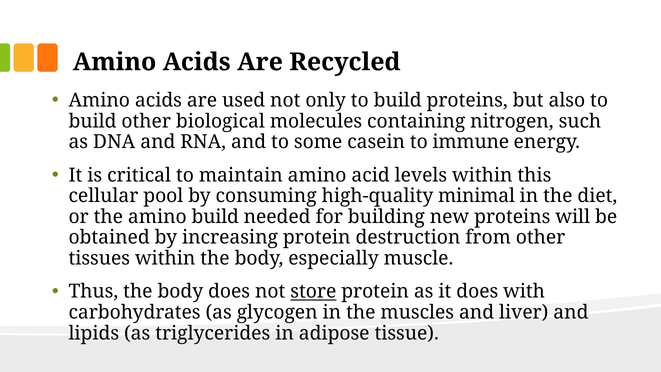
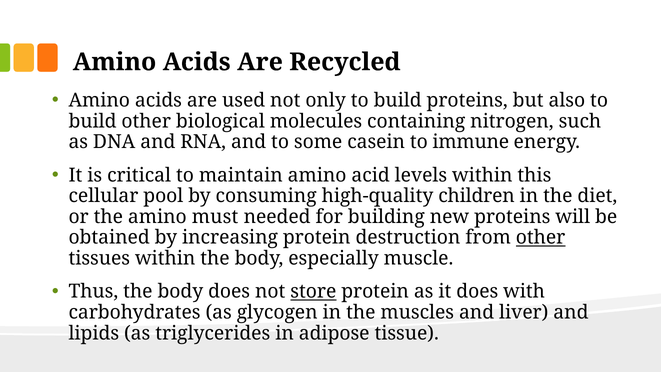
minimal: minimal -> children
amino build: build -> must
other at (541, 237) underline: none -> present
